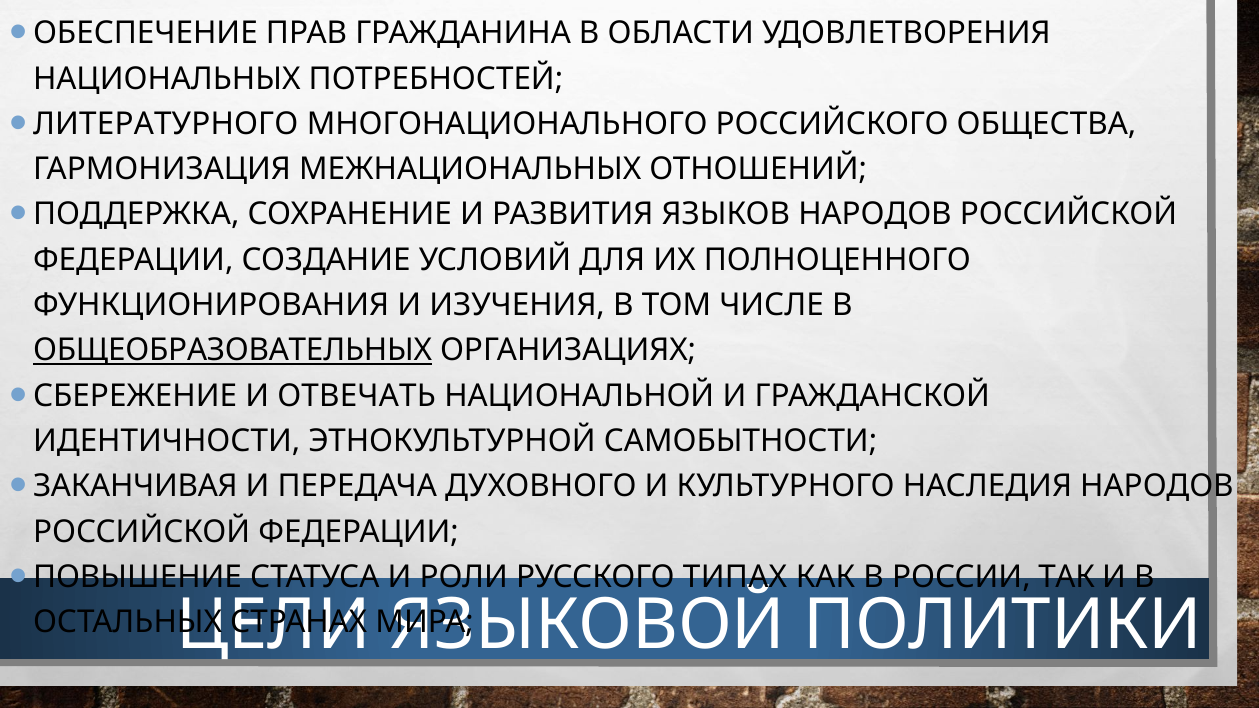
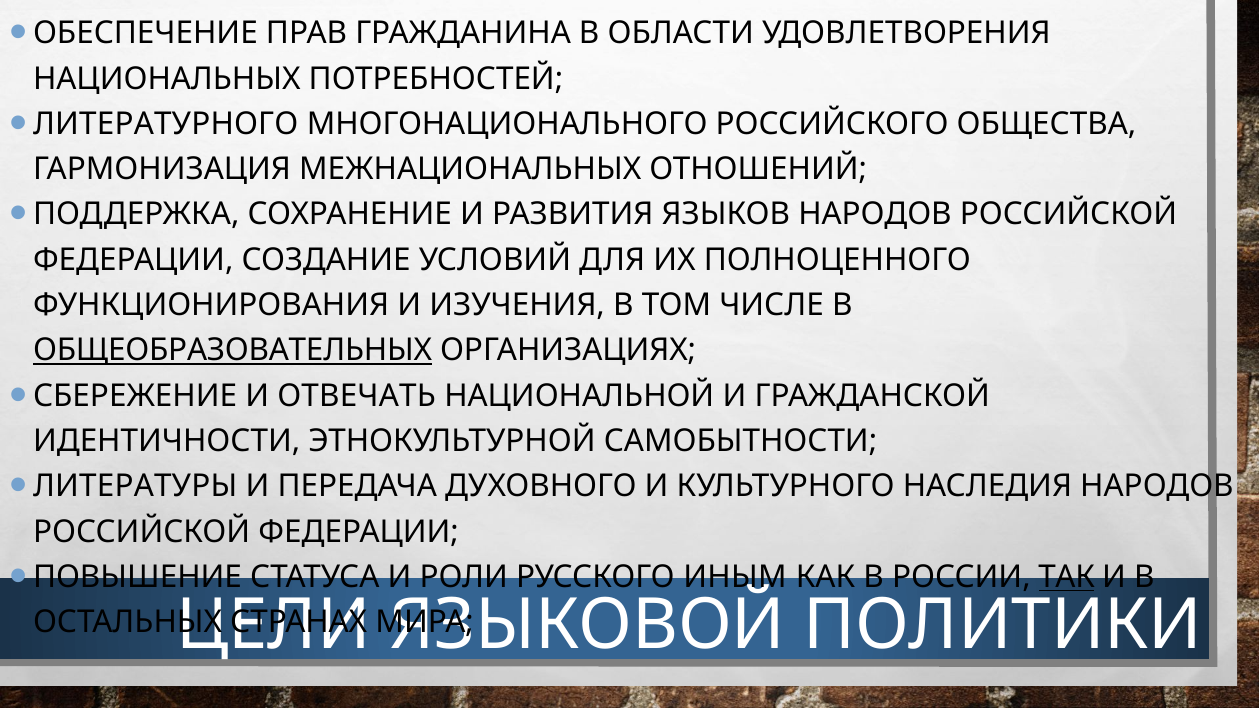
ЗАКАНЧИВАЯ: ЗАКАНЧИВАЯ -> ЛИТЕРАТУРЫ
ТИПАХ: ТИПАХ -> ИНЫМ
ТАК underline: none -> present
